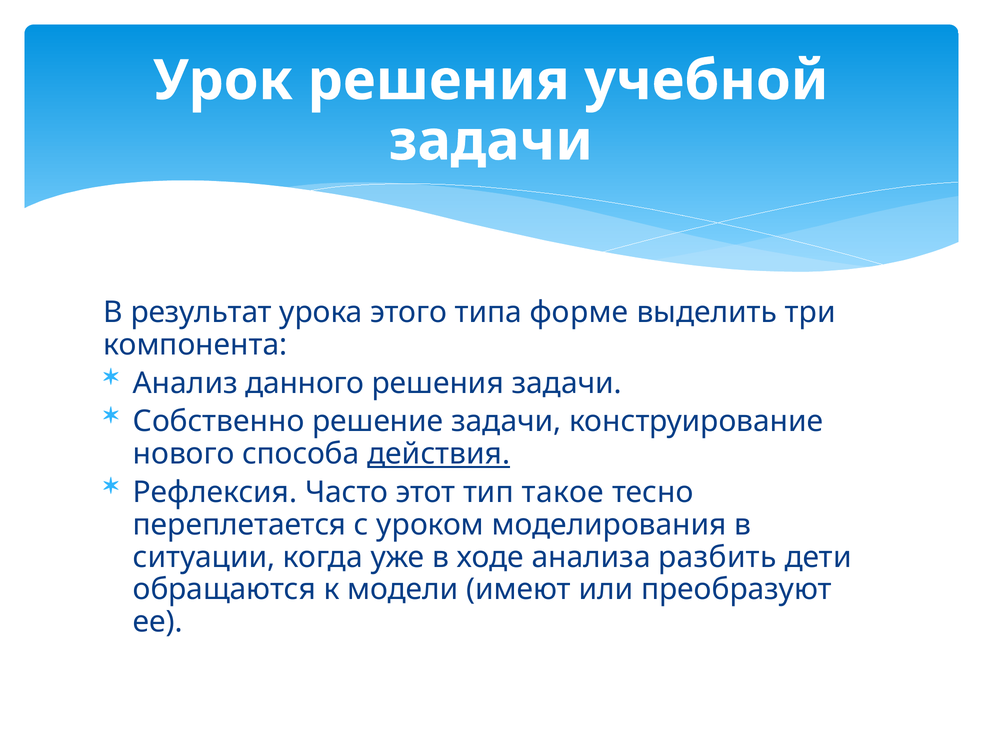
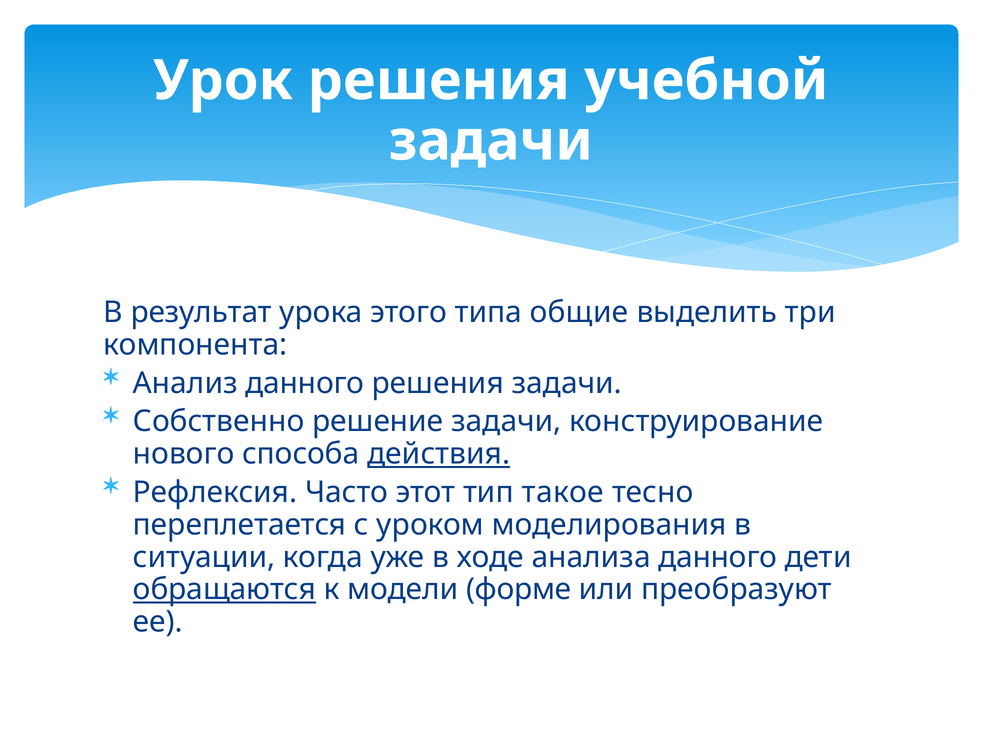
форме: форме -> общие
анализа разбить: разбить -> данного
обращаются underline: none -> present
имеют: имеют -> форме
